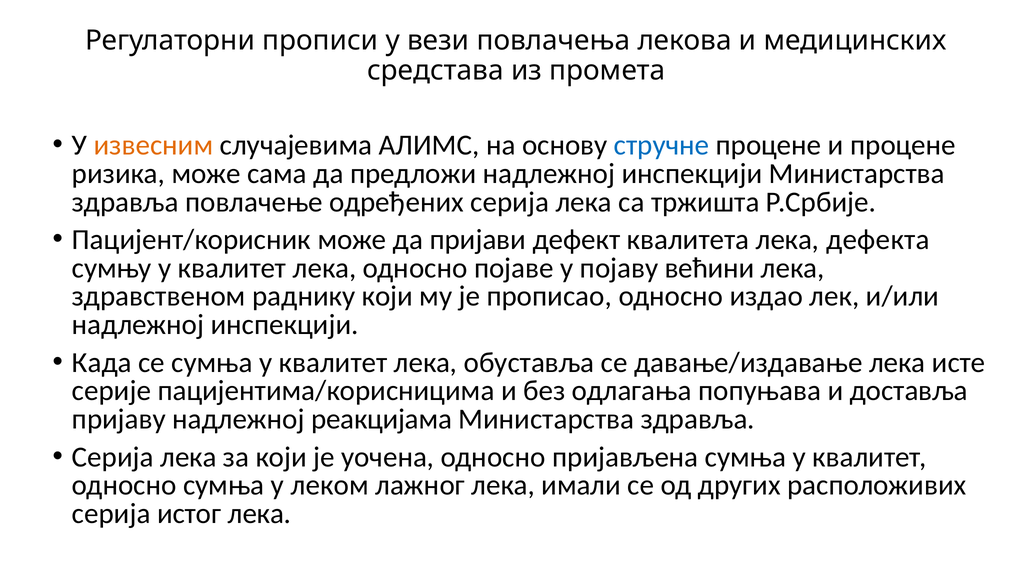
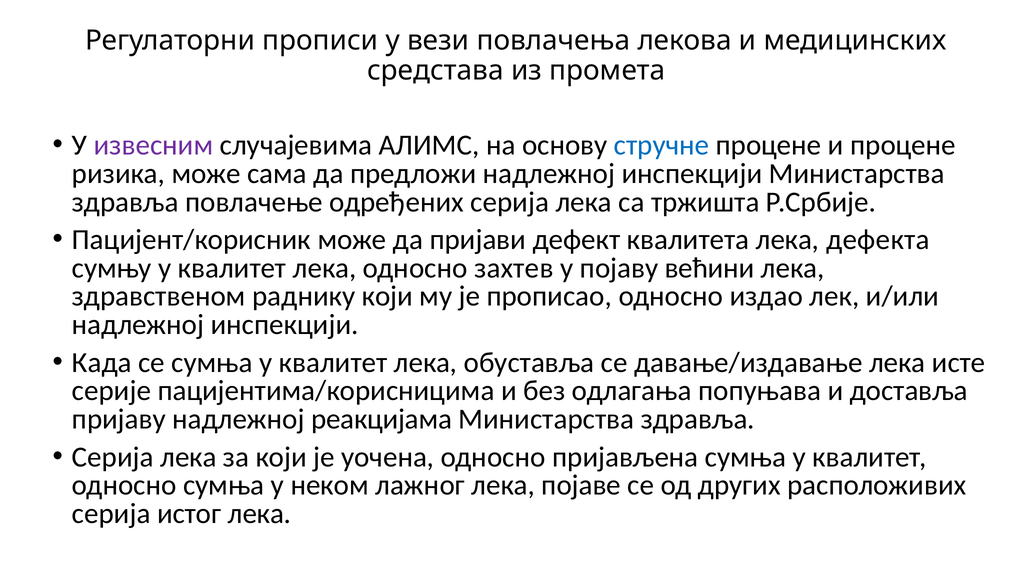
извесним colour: orange -> purple
појаве: појаве -> захтев
леком: леком -> неком
имали: имали -> појаве
